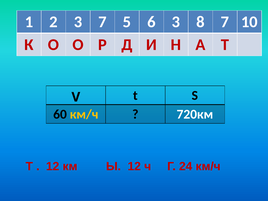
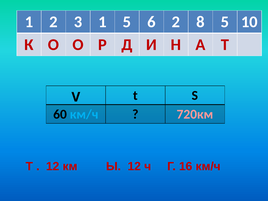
3 7: 7 -> 1
6 3: 3 -> 2
8 7: 7 -> 5
км/ч at (84, 114) colour: yellow -> light blue
720км colour: white -> pink
24: 24 -> 16
